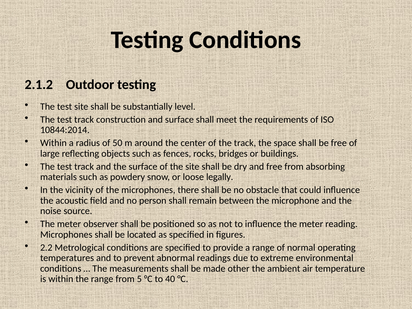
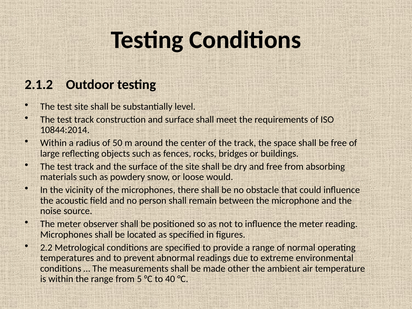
legally: legally -> would
